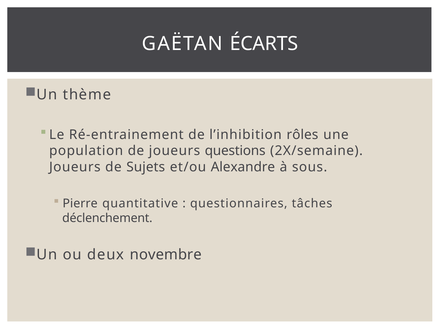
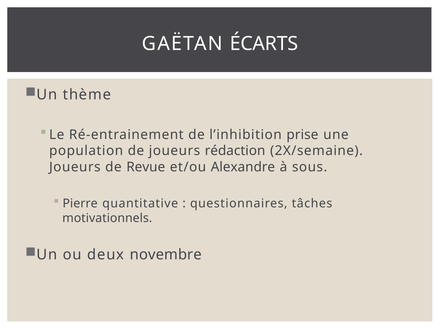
rôles: rôles -> prise
questions: questions -> rédaction
Sujets: Sujets -> Revue
déclenchement: déclenchement -> motivationnels
